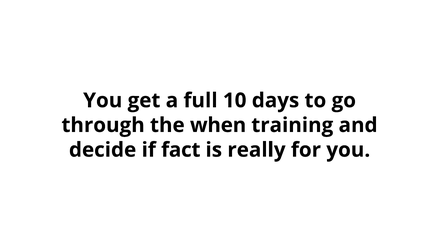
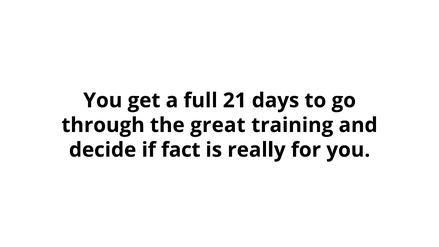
10: 10 -> 21
when: when -> great
